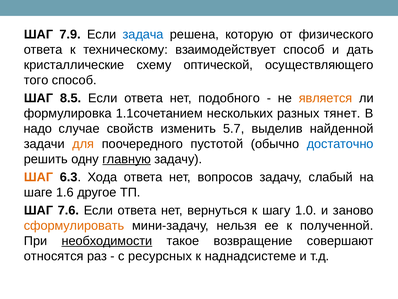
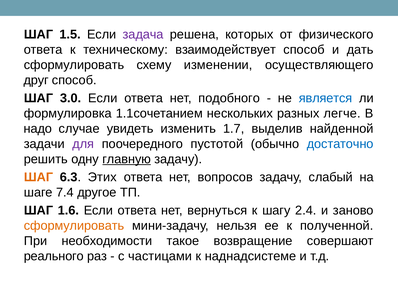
7.9: 7.9 -> 1.5
задача colour: blue -> purple
которую: которую -> которых
кристаллические at (74, 65): кристаллические -> сформулировать
оптической: оптической -> изменении
того: того -> друг
8.5: 8.5 -> 3.0
является colour: orange -> blue
тянет: тянет -> легче
свойств: свойств -> увидеть
5.7: 5.7 -> 1.7
для colour: orange -> purple
Хода: Хода -> Этих
1.6: 1.6 -> 7.4
7.6: 7.6 -> 1.6
1.0: 1.0 -> 2.4
необходимости underline: present -> none
относятся: относятся -> реального
ресурсных: ресурсных -> частицами
